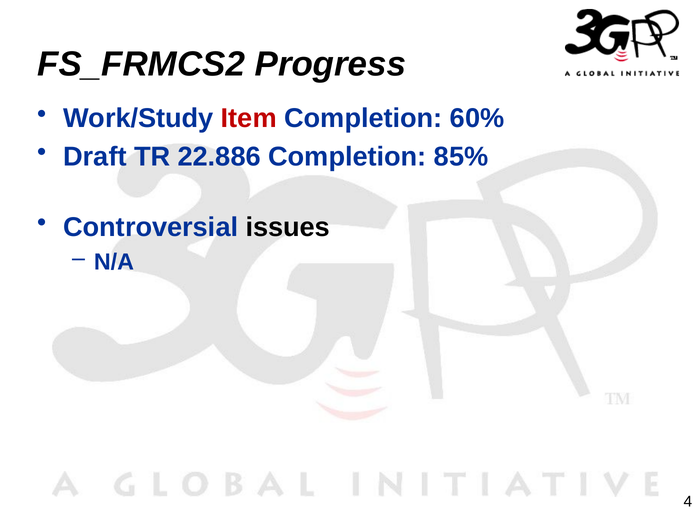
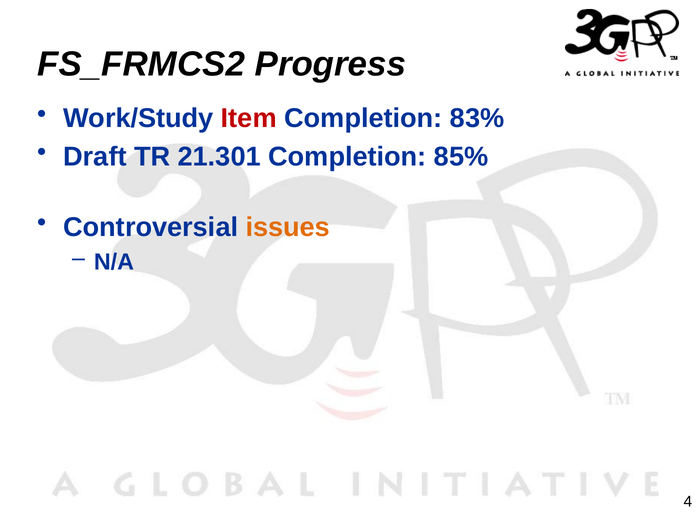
60%: 60% -> 83%
22.886: 22.886 -> 21.301
issues colour: black -> orange
